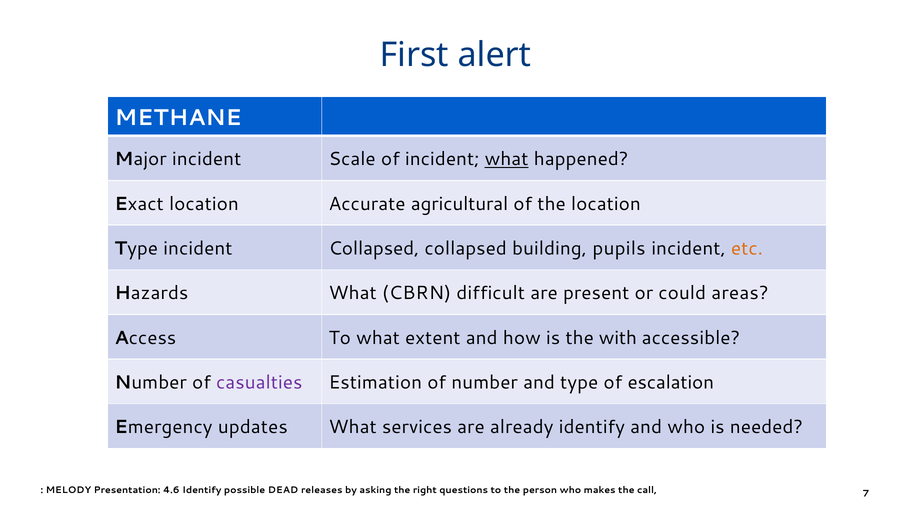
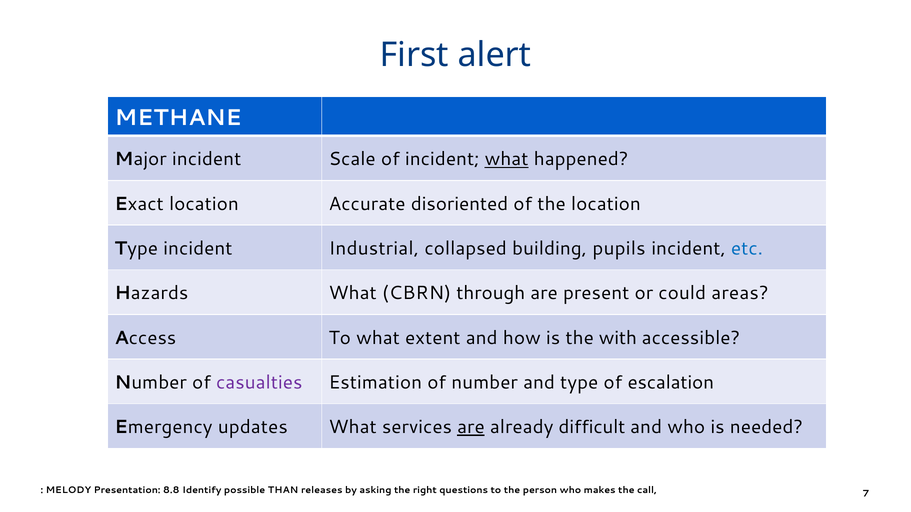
agricultural: agricultural -> disoriented
incident Collapsed: Collapsed -> Industrial
etc colour: orange -> blue
difficult: difficult -> through
are at (471, 427) underline: none -> present
already identify: identify -> difficult
4.6: 4.6 -> 8.8
DEAD: DEAD -> THAN
